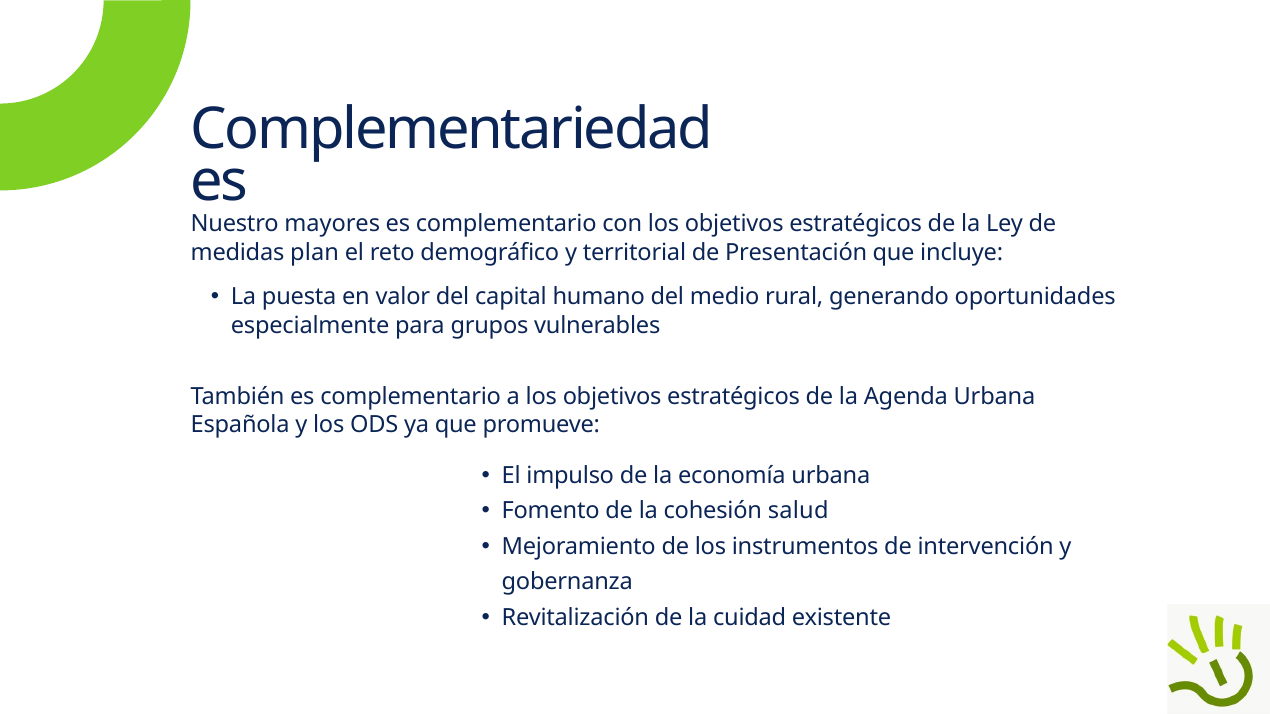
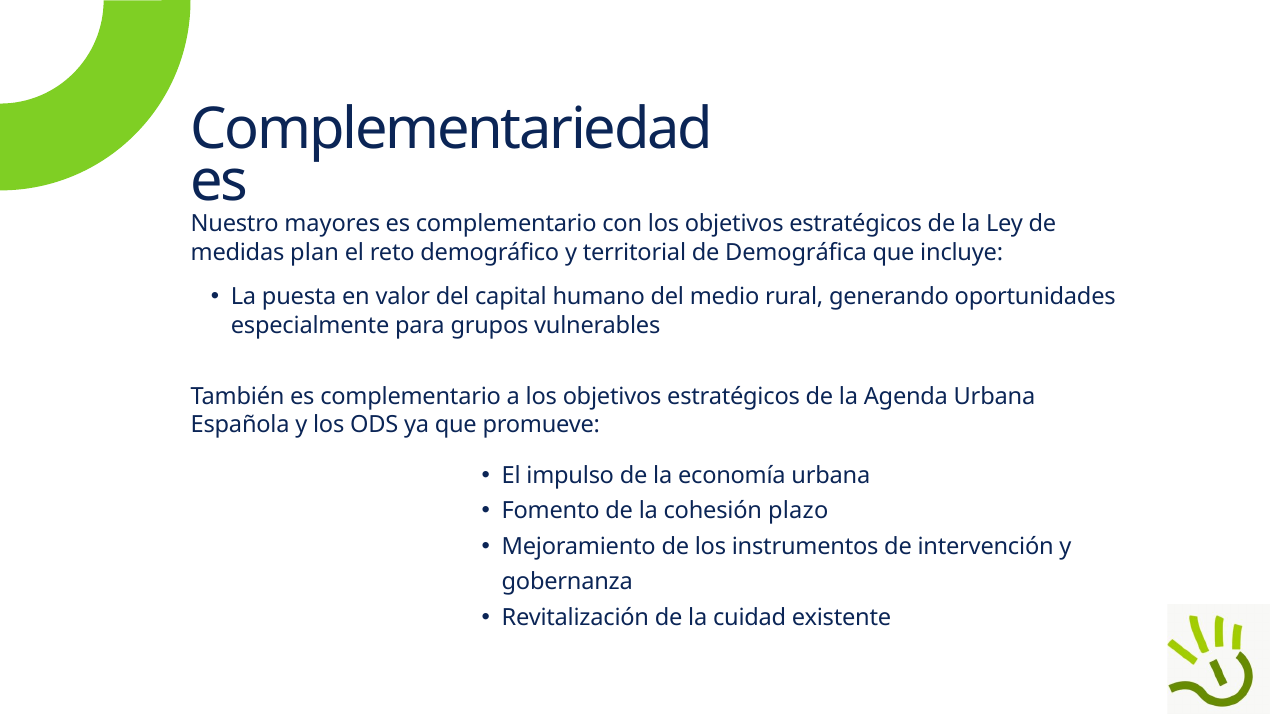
Presentación: Presentación -> Demográfica
salud: salud -> plazo
